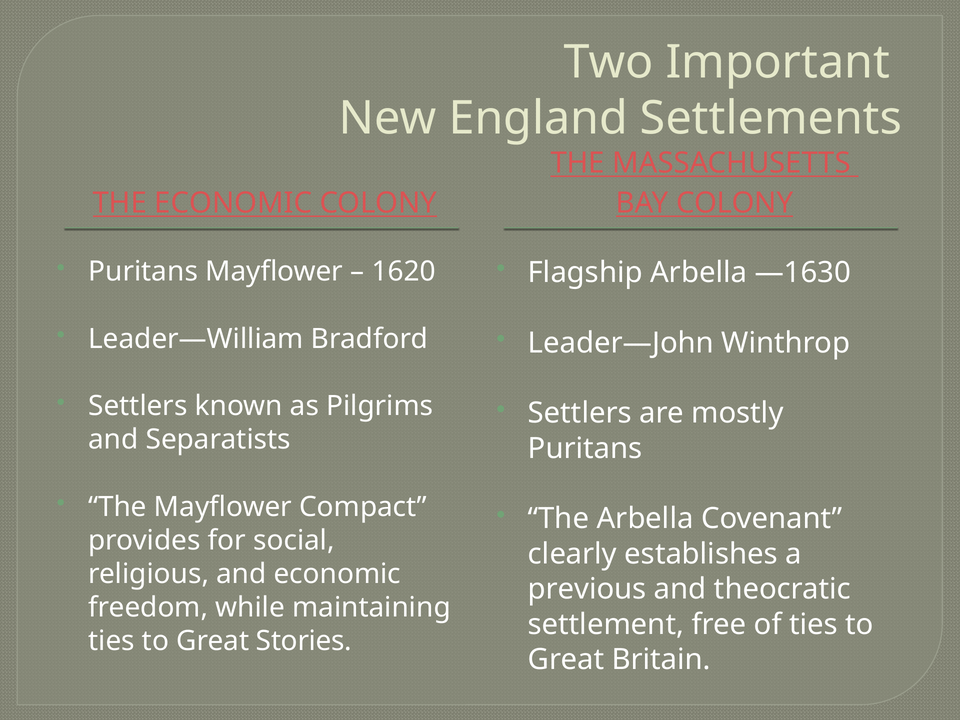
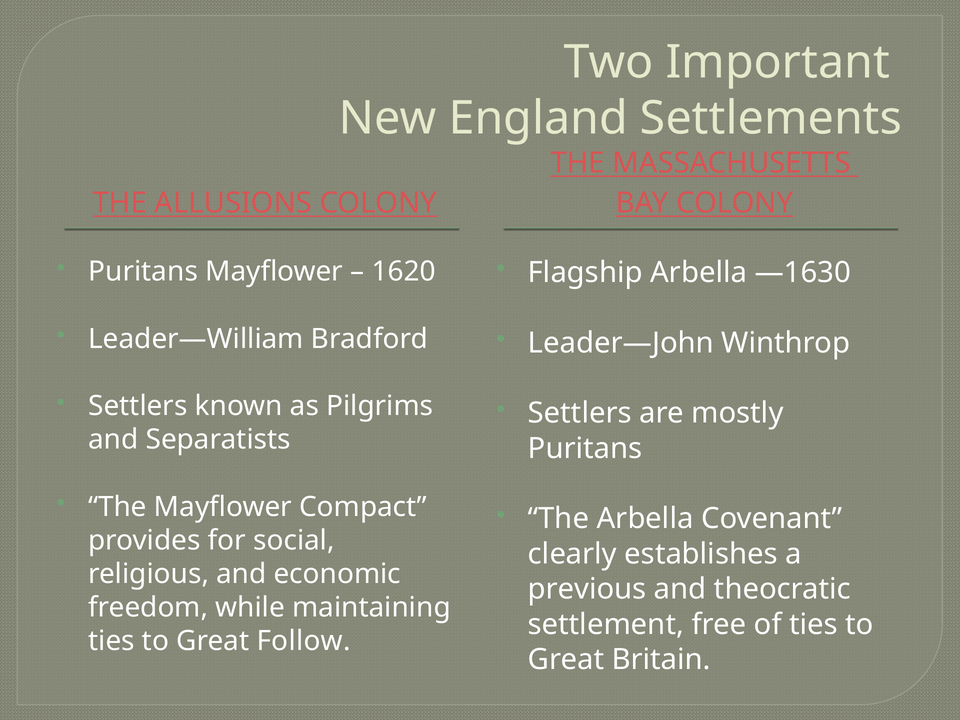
THE ECONOMIC: ECONOMIC -> ALLUSIONS
Stories: Stories -> Follow
